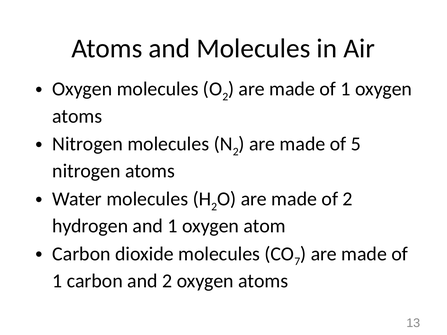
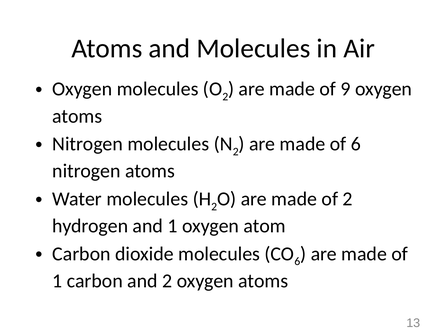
1 at (346, 89): 1 -> 9
of 5: 5 -> 6
7 at (297, 262): 7 -> 6
